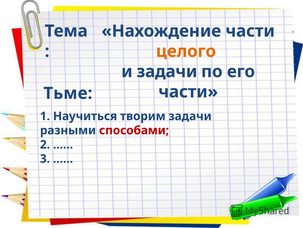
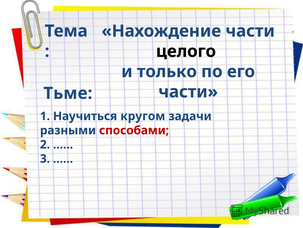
целого colour: orange -> black
и задачи: задачи -> только
творим: творим -> кругом
